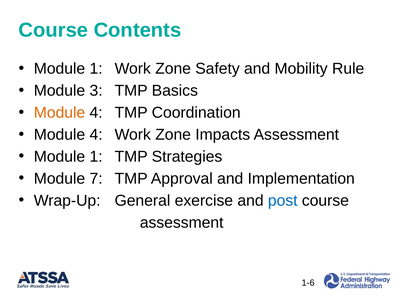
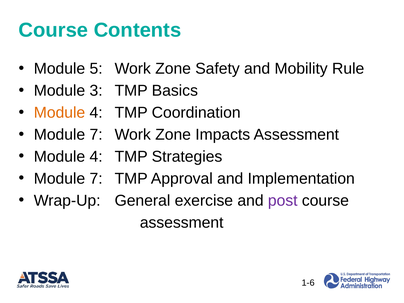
1 at (96, 69): 1 -> 5
4 at (96, 135): 4 -> 7
1 at (96, 157): 1 -> 4
post colour: blue -> purple
